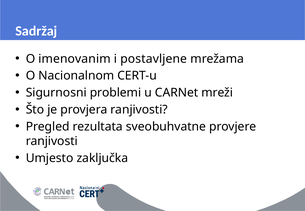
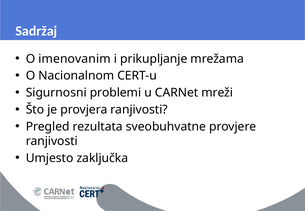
postavljene: postavljene -> prikupljanje
